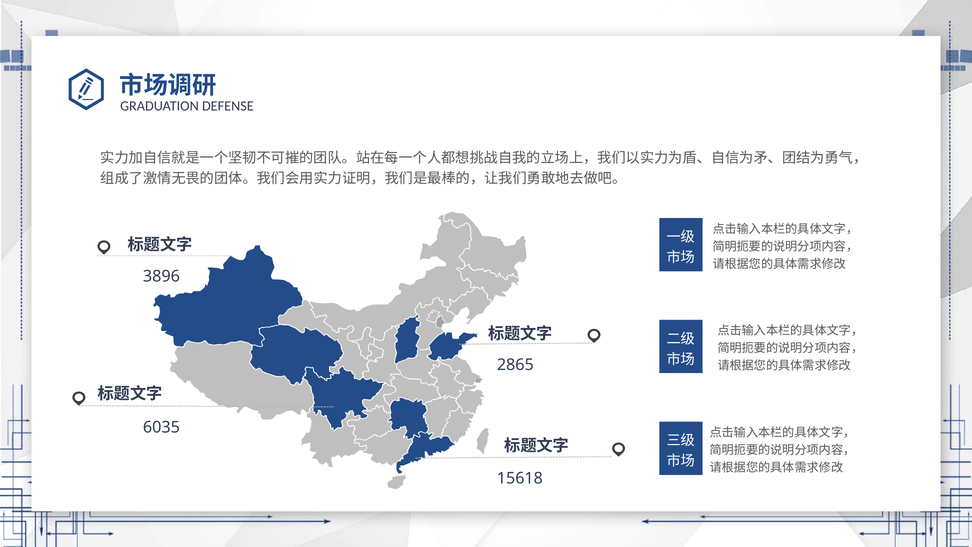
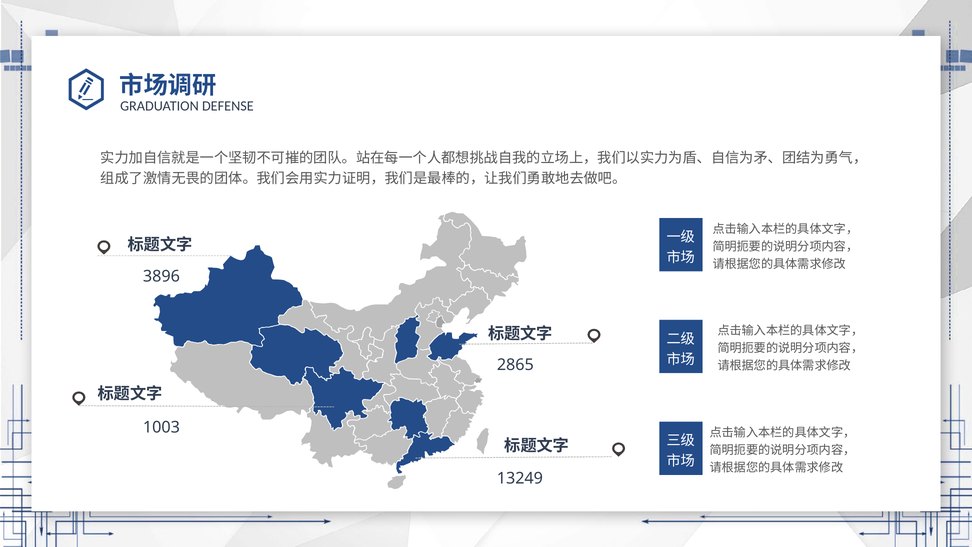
6035: 6035 -> 1003
15618: 15618 -> 13249
